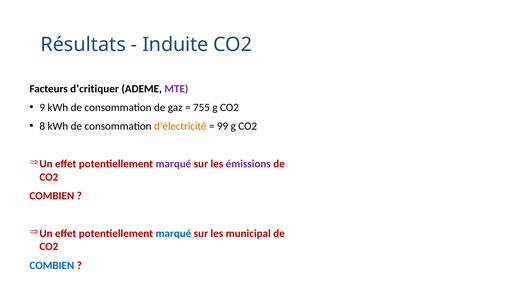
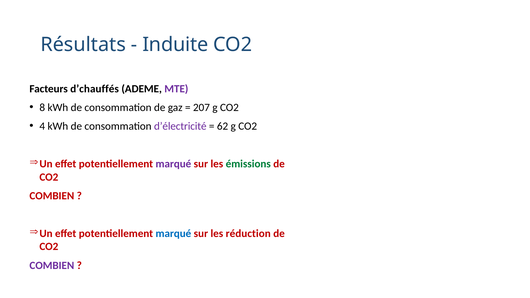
d’critiquer: d’critiquer -> d’chauffés
9: 9 -> 8
755: 755 -> 207
8: 8 -> 4
d’électricité colour: orange -> purple
99: 99 -> 62
émissions colour: purple -> green
municipal: municipal -> réduction
COMBIEN at (52, 265) colour: blue -> purple
